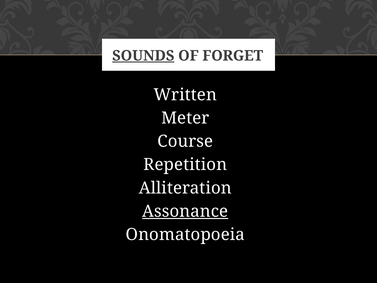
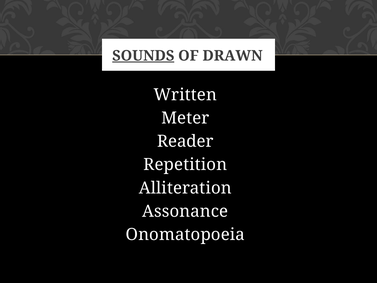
FORGET: FORGET -> DRAWN
Course: Course -> Reader
Assonance underline: present -> none
